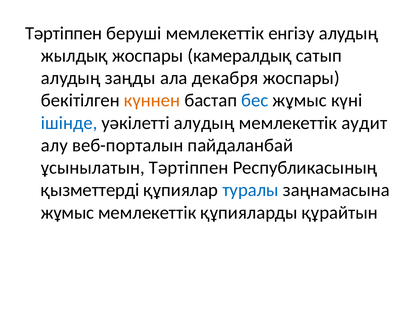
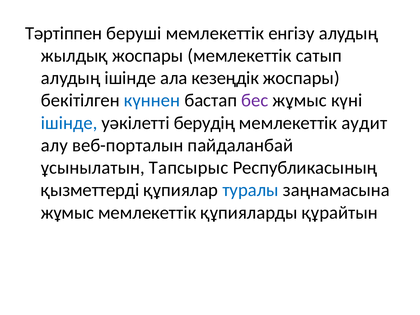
жоспары камералдық: камералдық -> мемлекеттiк
алудың заңды: заңды -> iшiнде
декабря: декабря -> кезеңдік
күннен colour: orange -> blue
бес colour: blue -> purple
уәкілетті алудың: алудың -> берудің
ұсынылатын Тәртіппен: Тәртіппен -> Тапсырыс
